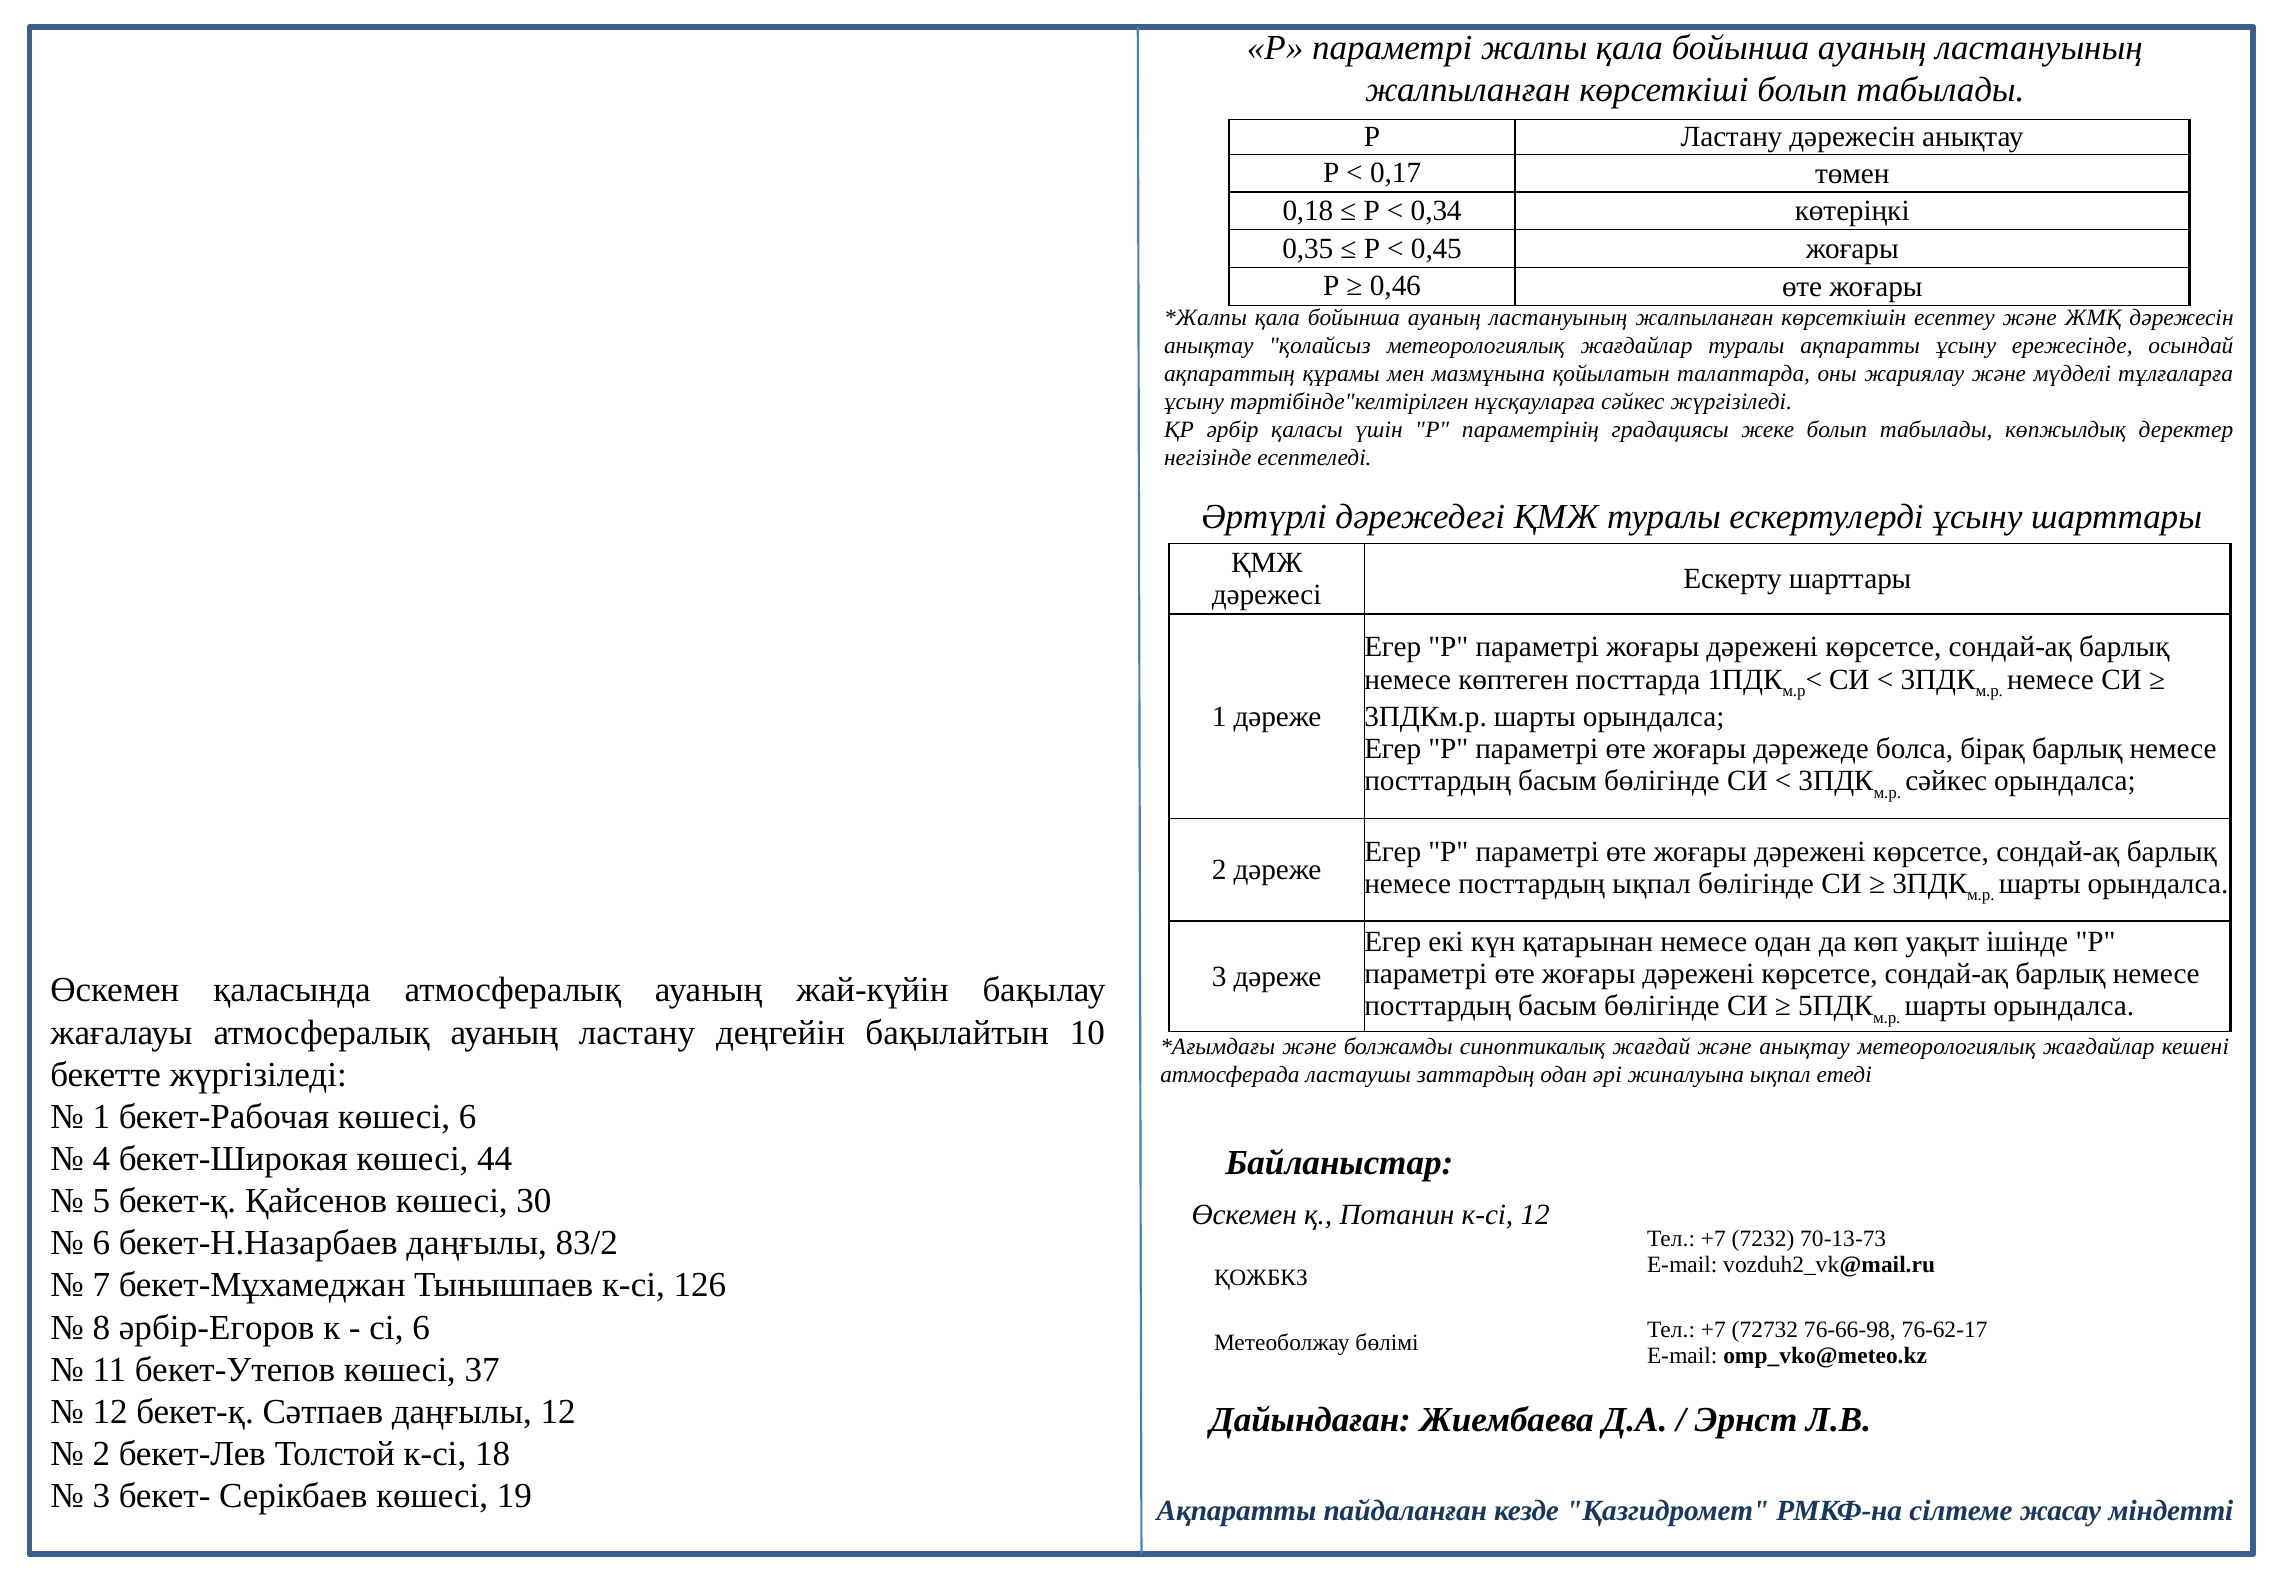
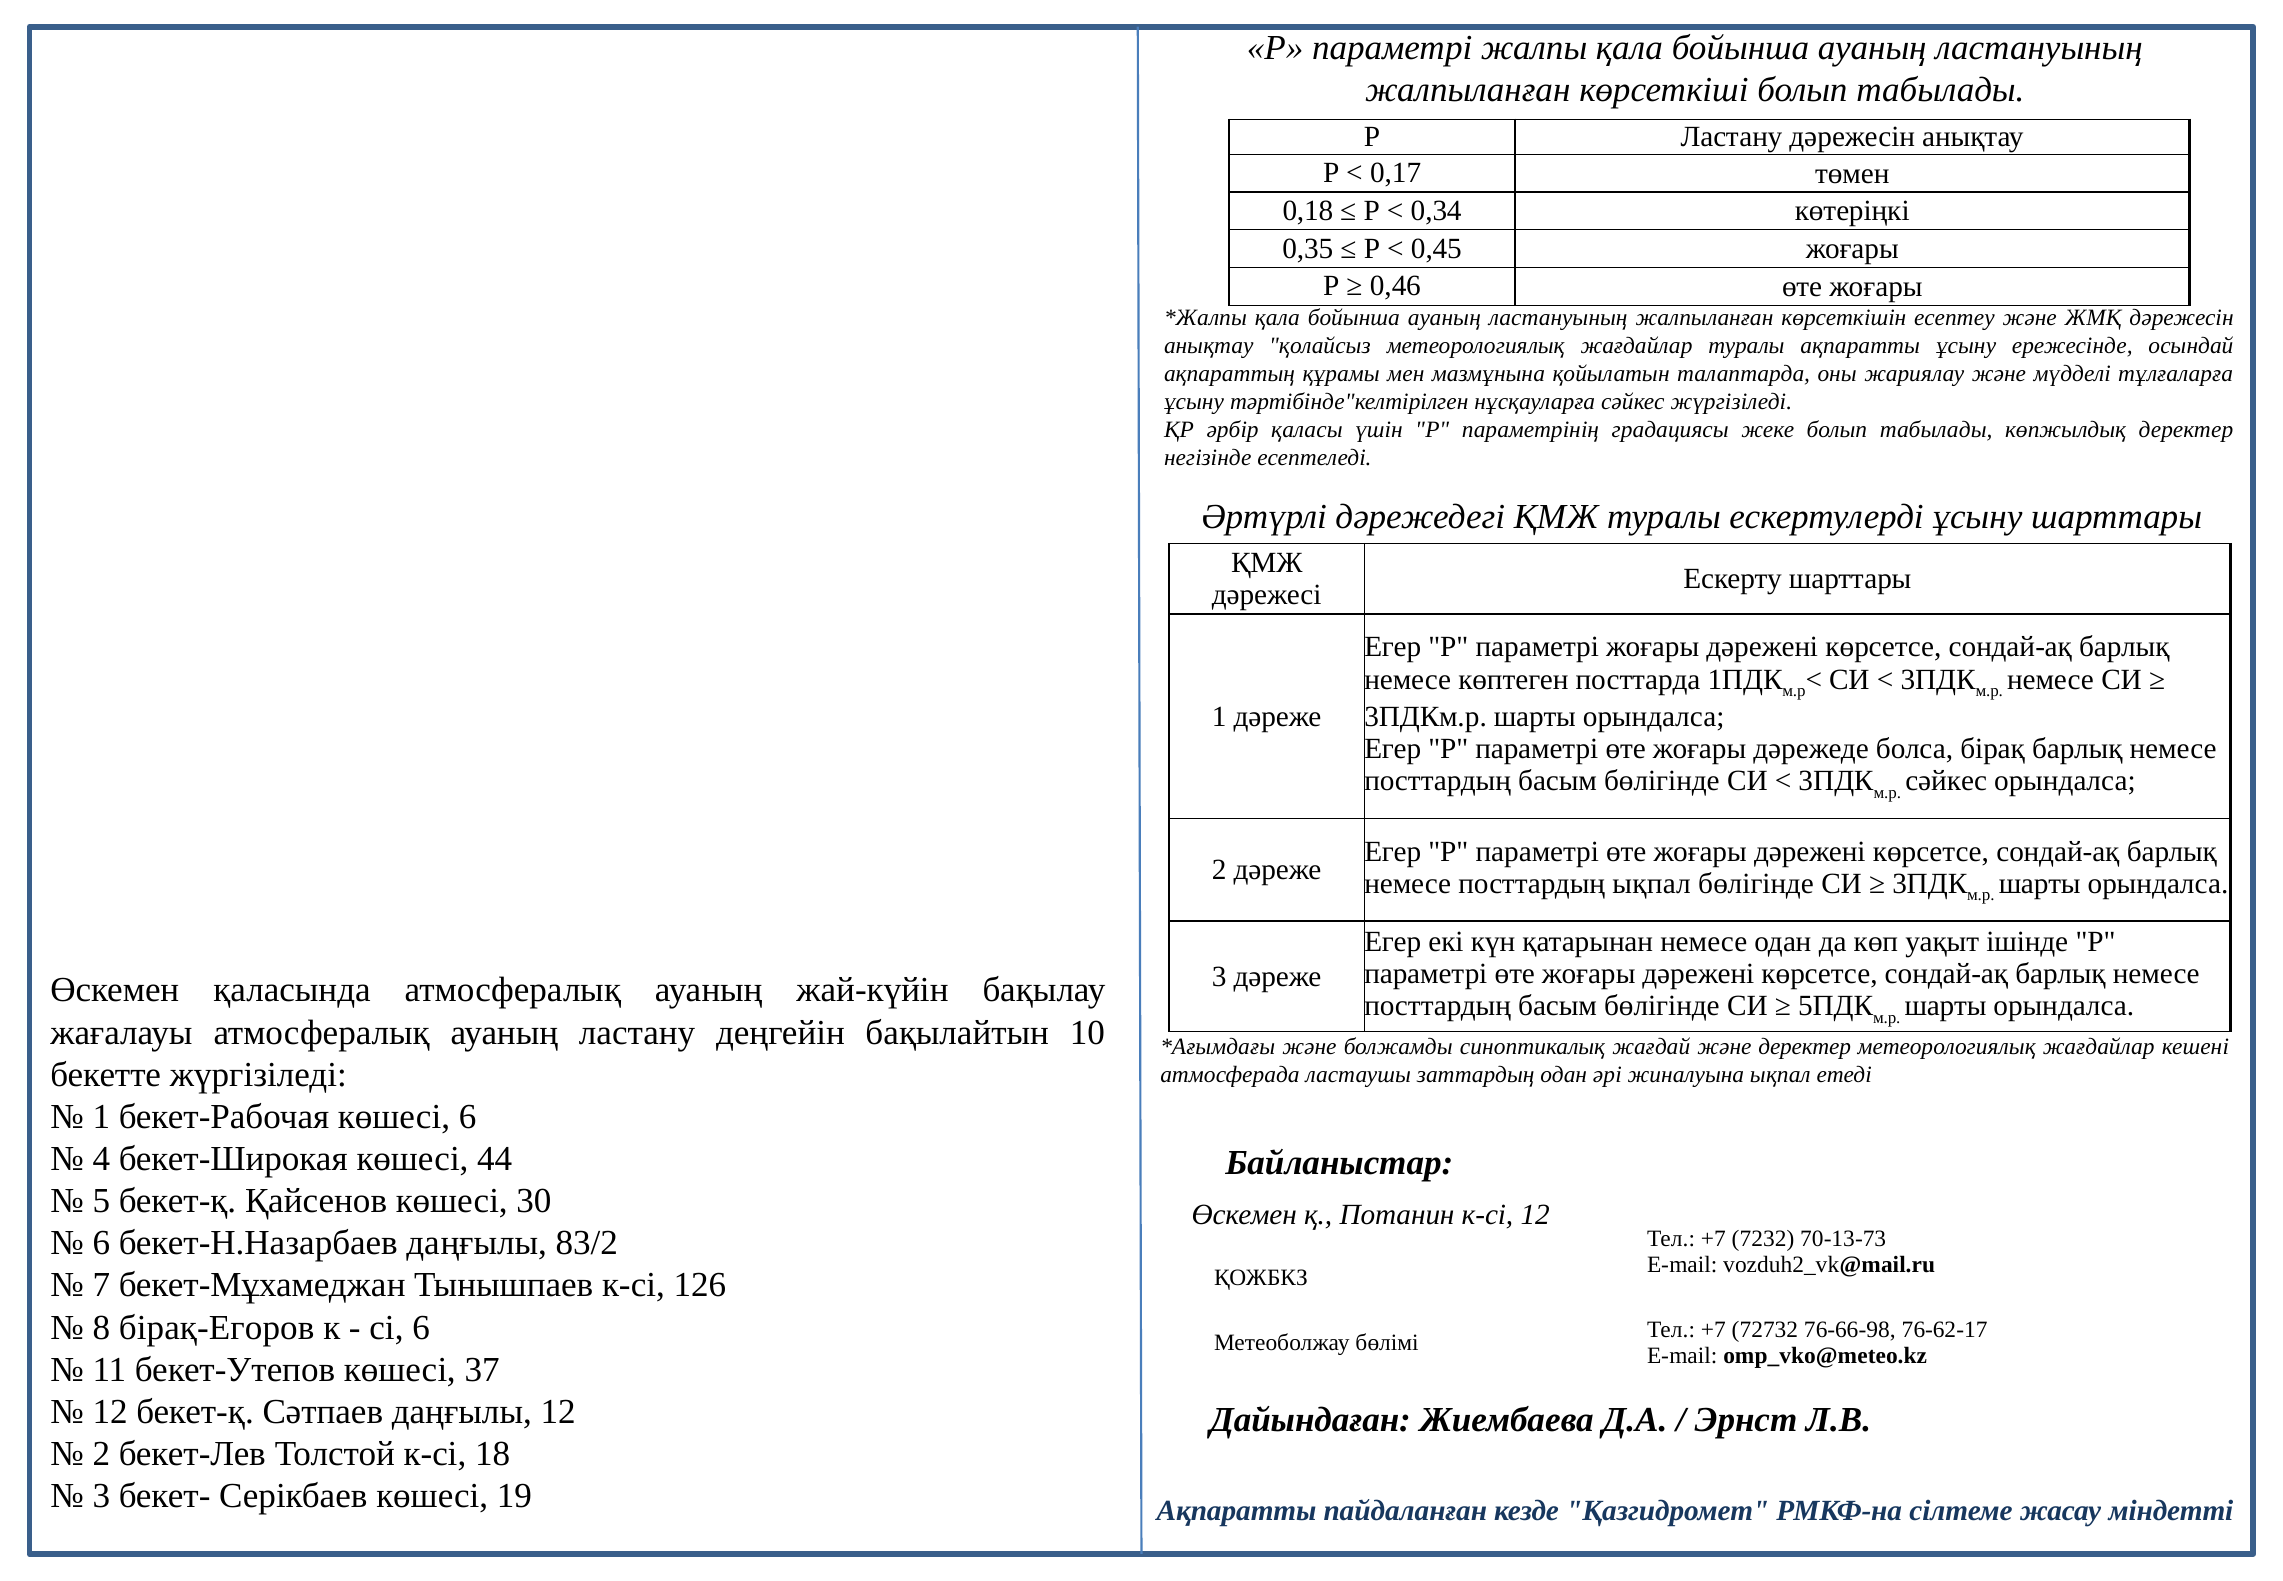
және анықтау: анықтау -> деректер
әрбір-Егоров: әрбір-Егоров -> бірақ-Егоров
